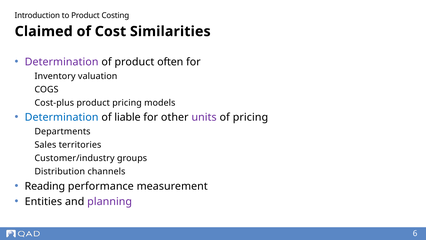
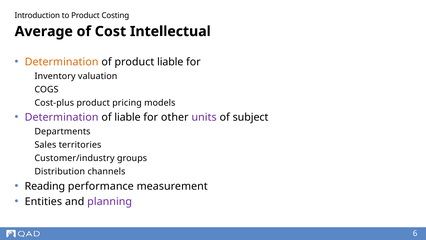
Claimed: Claimed -> Average
Similarities: Similarities -> Intellectual
Determination at (62, 62) colour: purple -> orange
product often: often -> liable
Determination at (62, 117) colour: blue -> purple
of pricing: pricing -> subject
